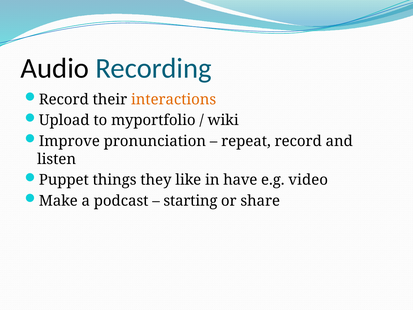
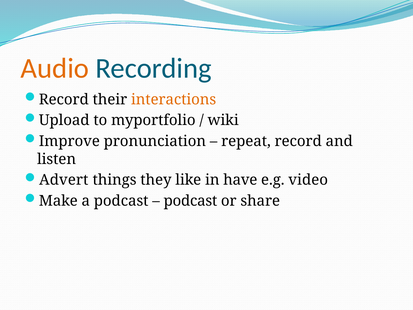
Audio colour: black -> orange
Puppet: Puppet -> Advert
starting at (190, 201): starting -> podcast
